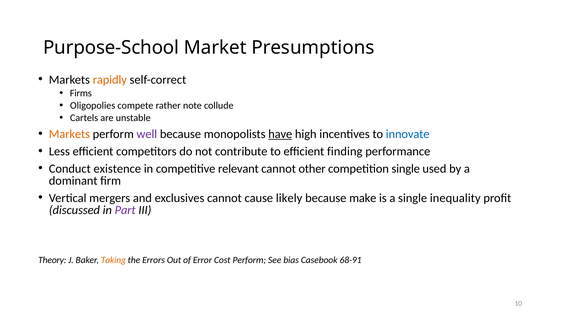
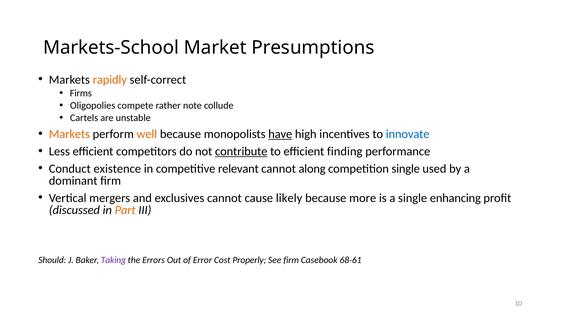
Purpose-School: Purpose-School -> Markets-School
well colour: purple -> orange
contribute underline: none -> present
other: other -> along
make: make -> more
inequality: inequality -> enhancing
Part colour: purple -> orange
Theory: Theory -> Should
Taking colour: orange -> purple
Cost Perform: Perform -> Properly
See bias: bias -> firm
68-91: 68-91 -> 68-61
